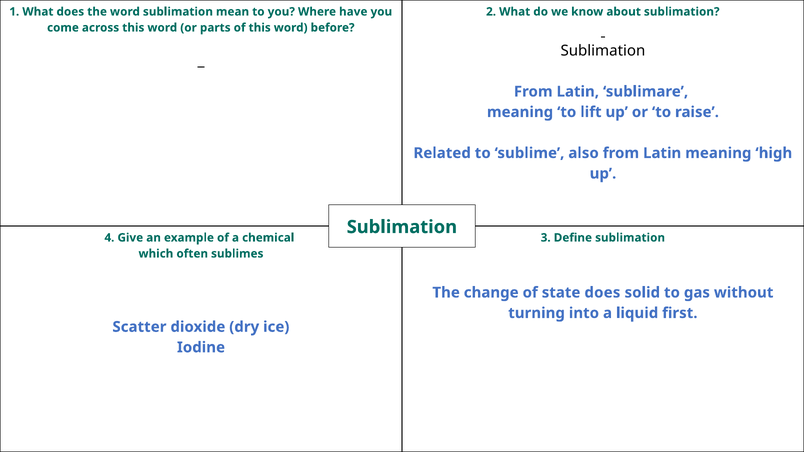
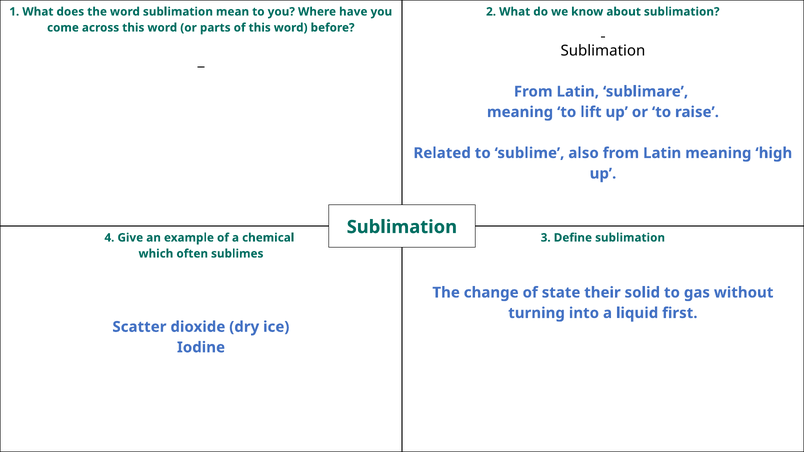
state does: does -> their
